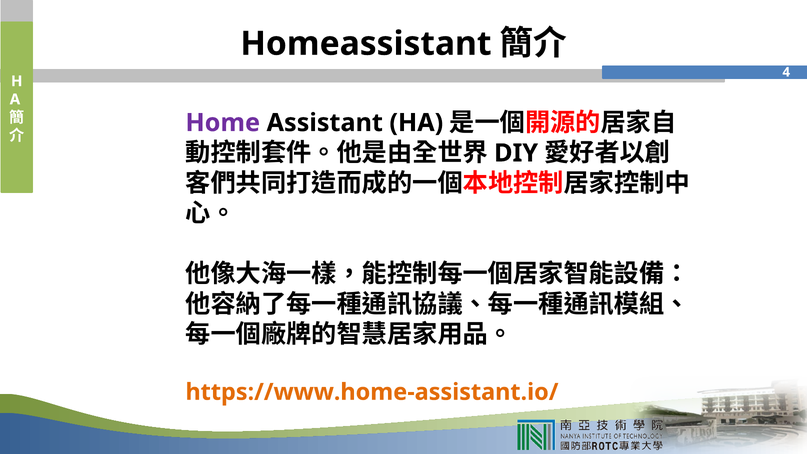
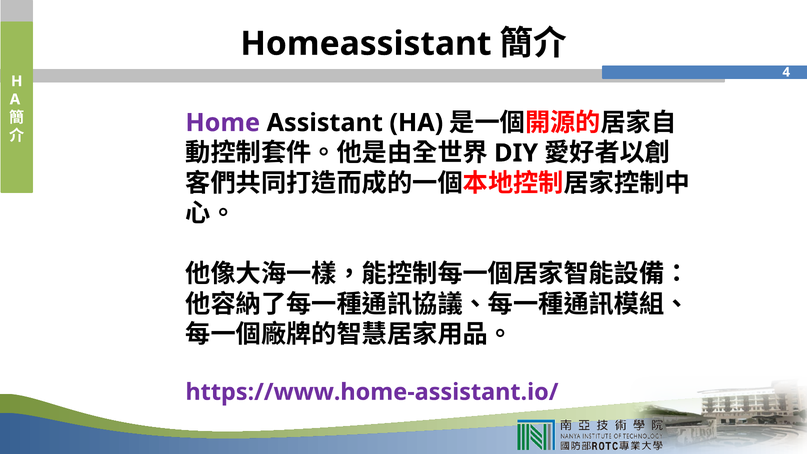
https://www.home-assistant.io/ colour: orange -> purple
